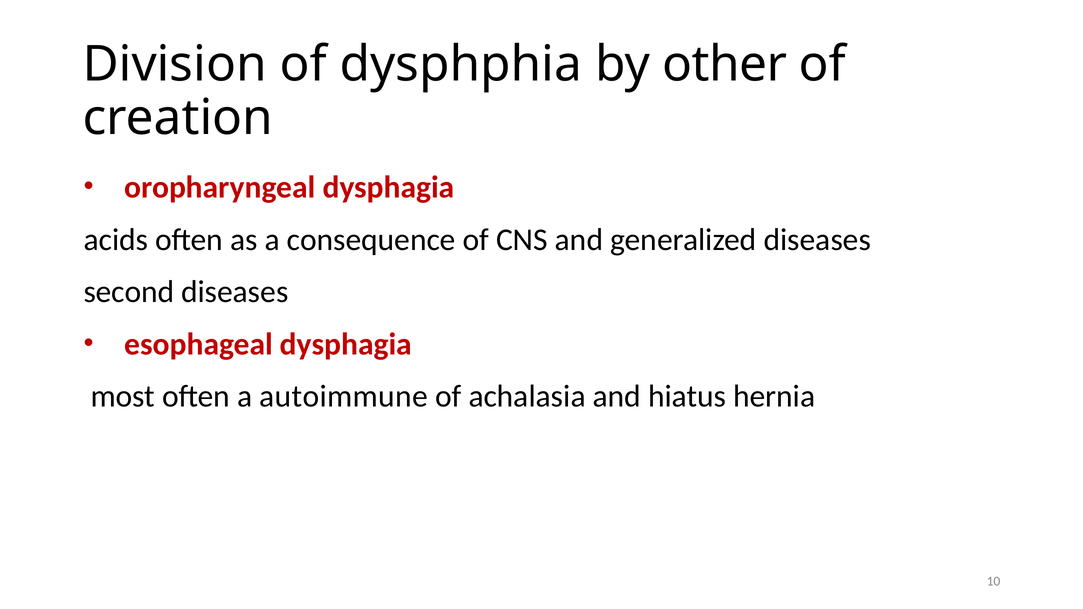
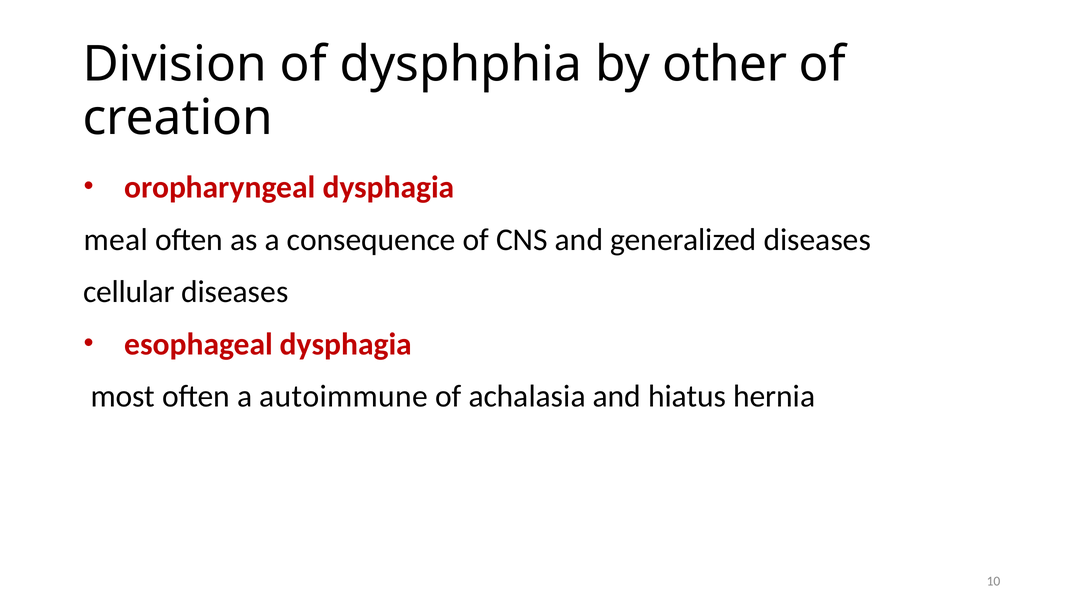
acids: acids -> meal
second: second -> cellular
